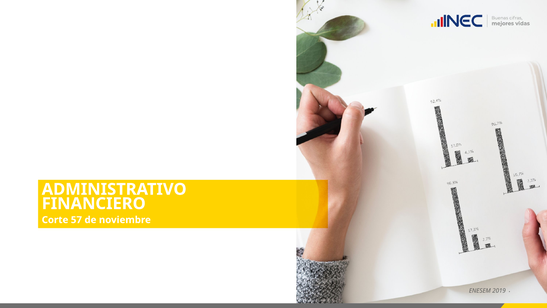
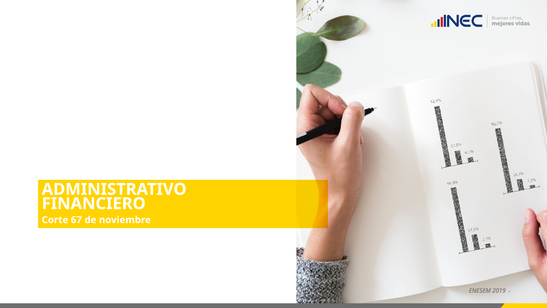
57: 57 -> 67
